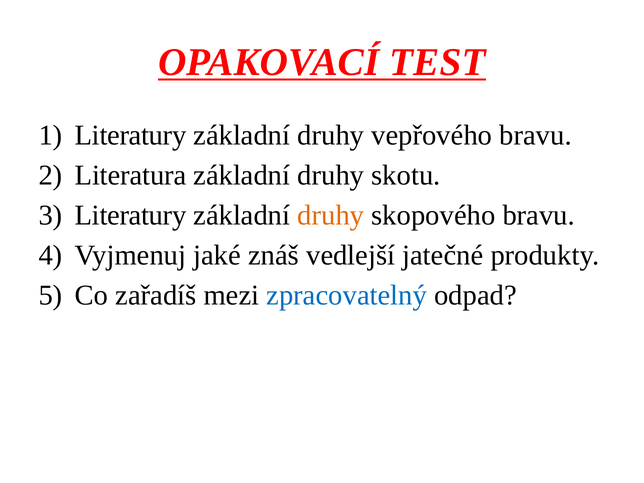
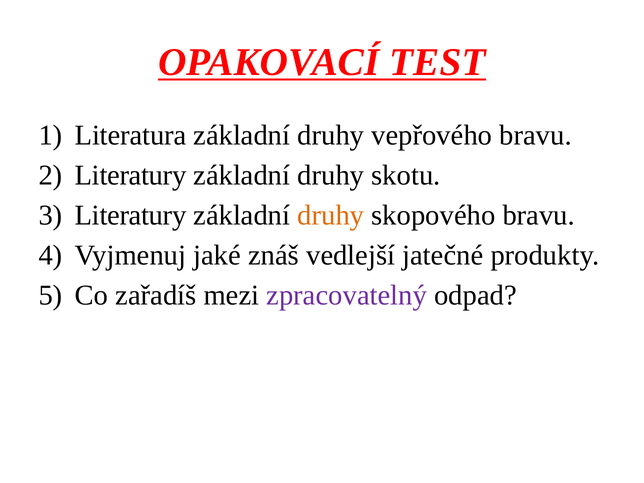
Literatury at (131, 135): Literatury -> Literatura
Literatura at (131, 175): Literatura -> Literatury
zpracovatelný colour: blue -> purple
